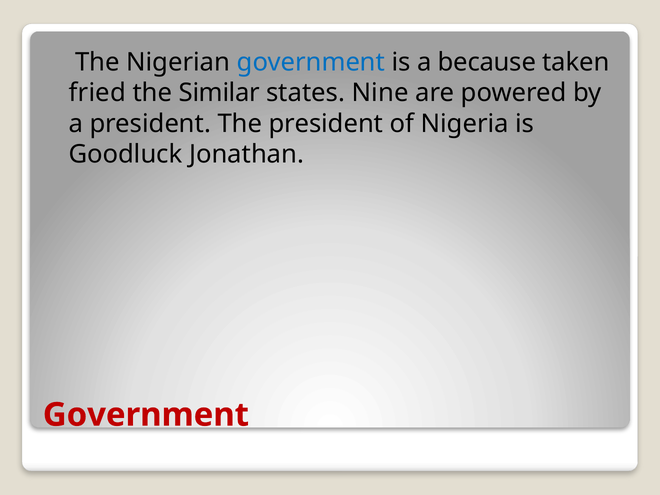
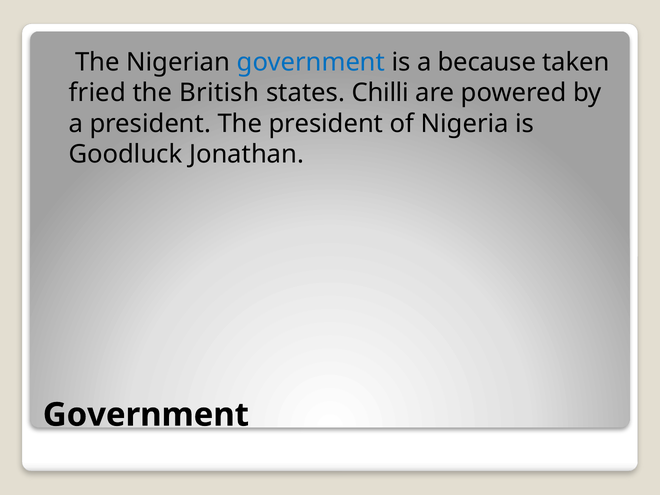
Similar: Similar -> British
Nine: Nine -> Chilli
Government at (146, 415) colour: red -> black
